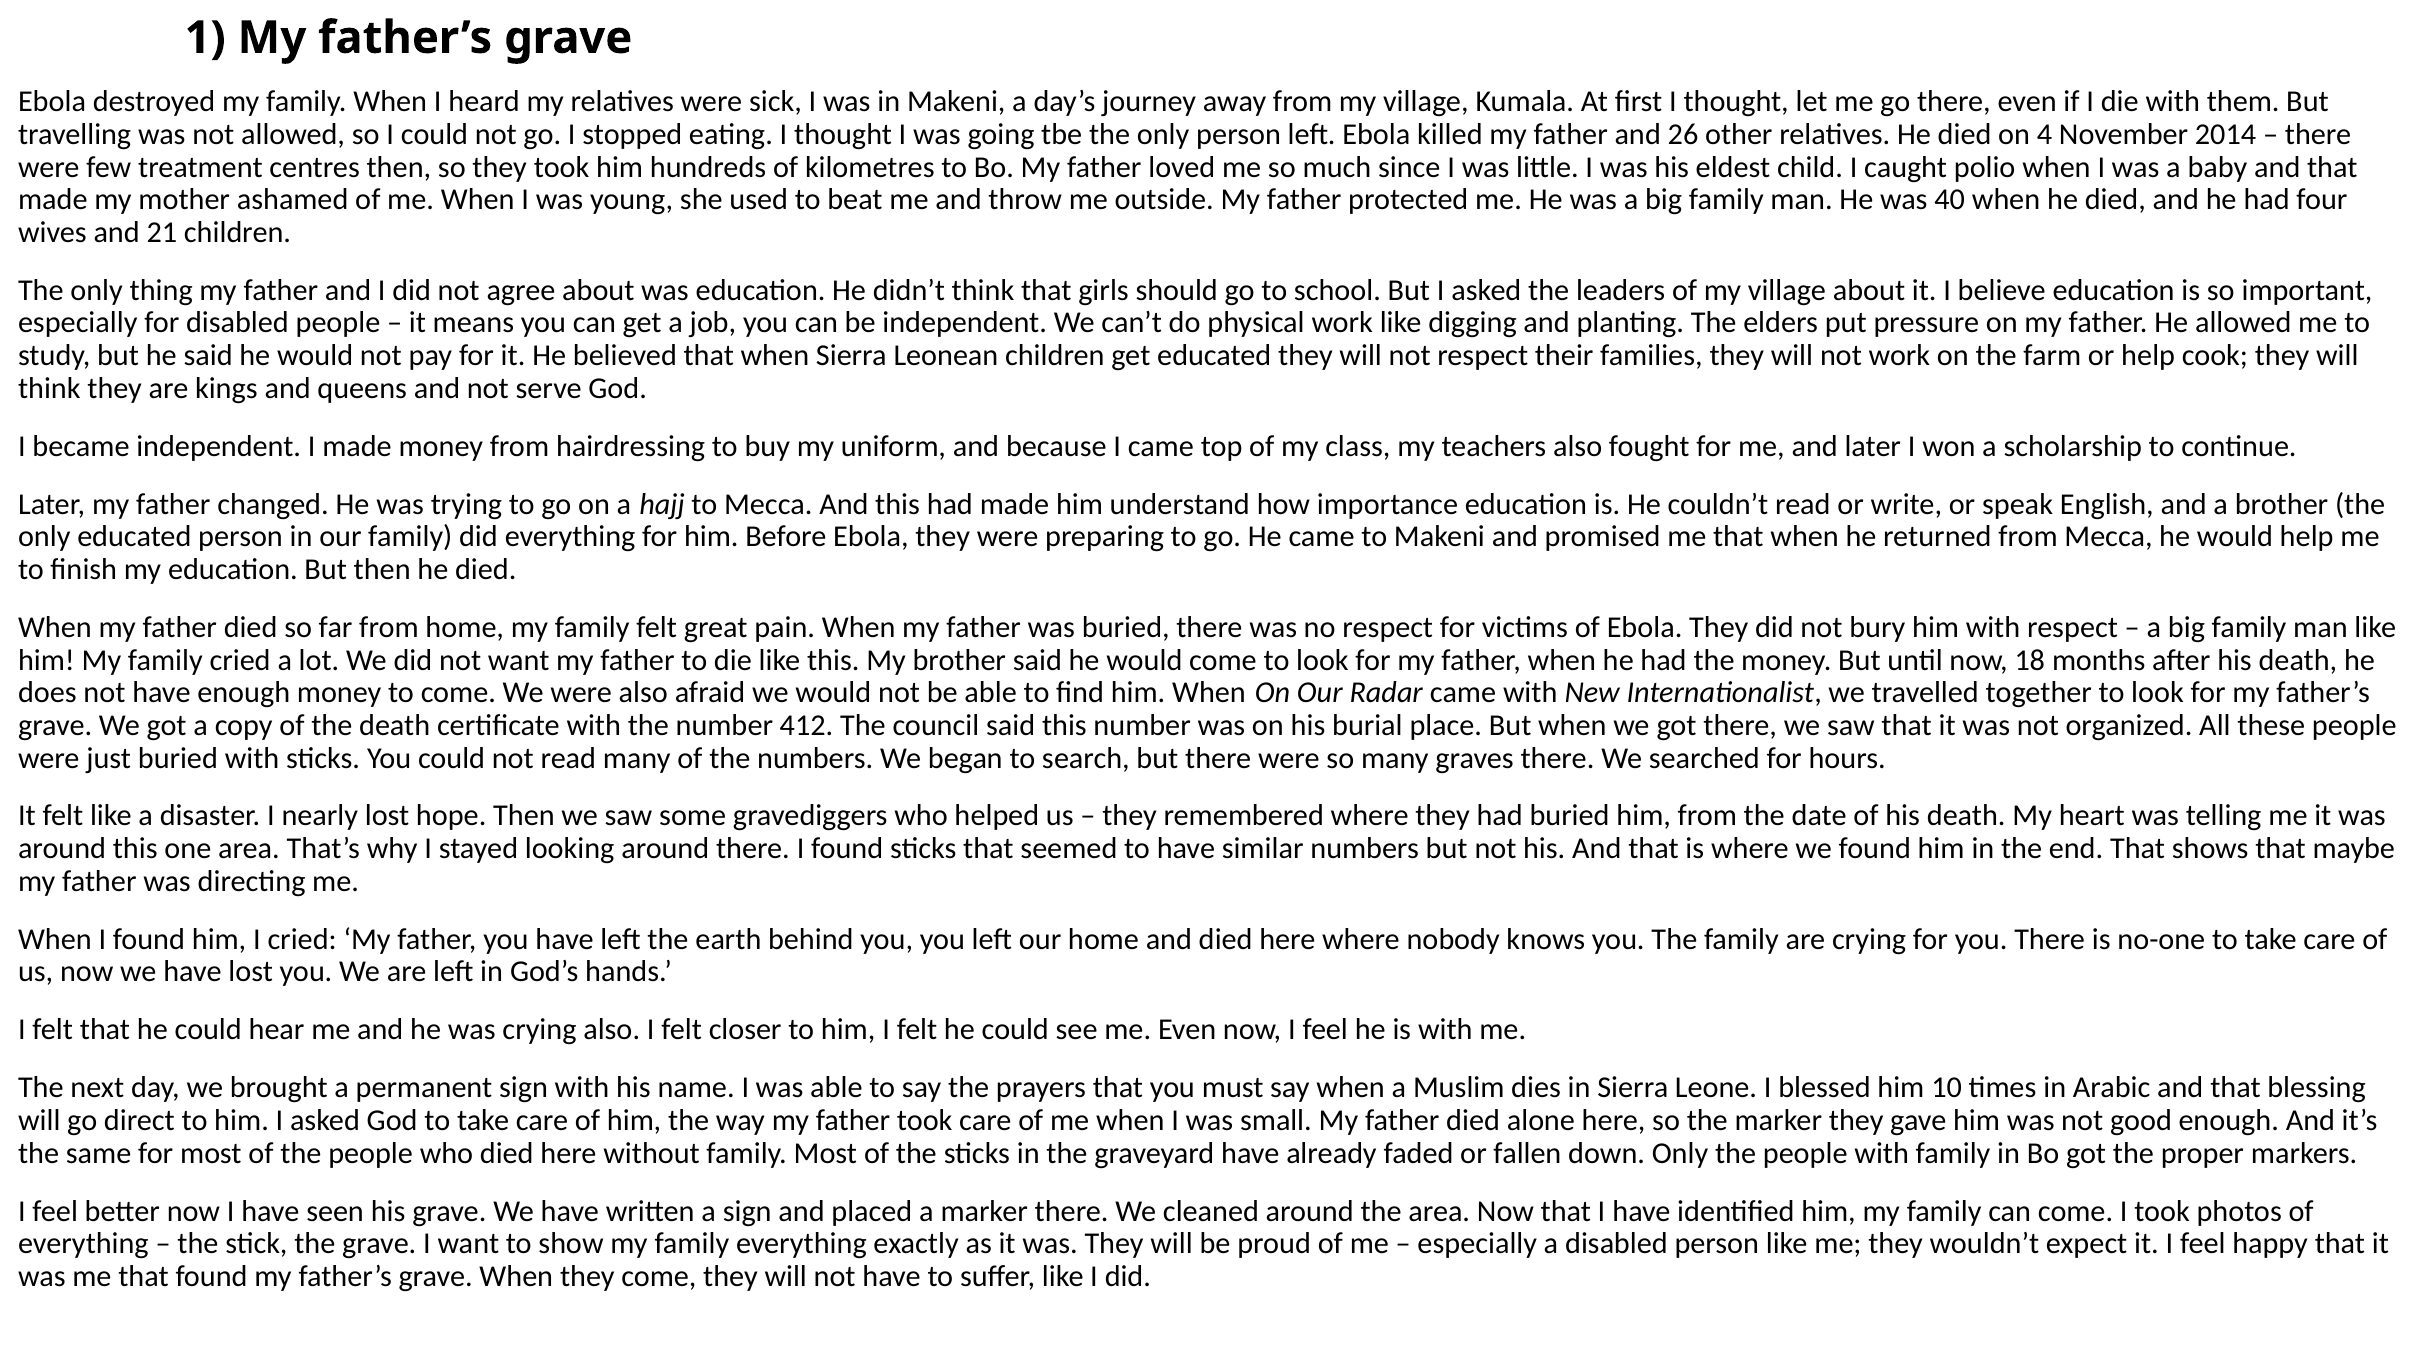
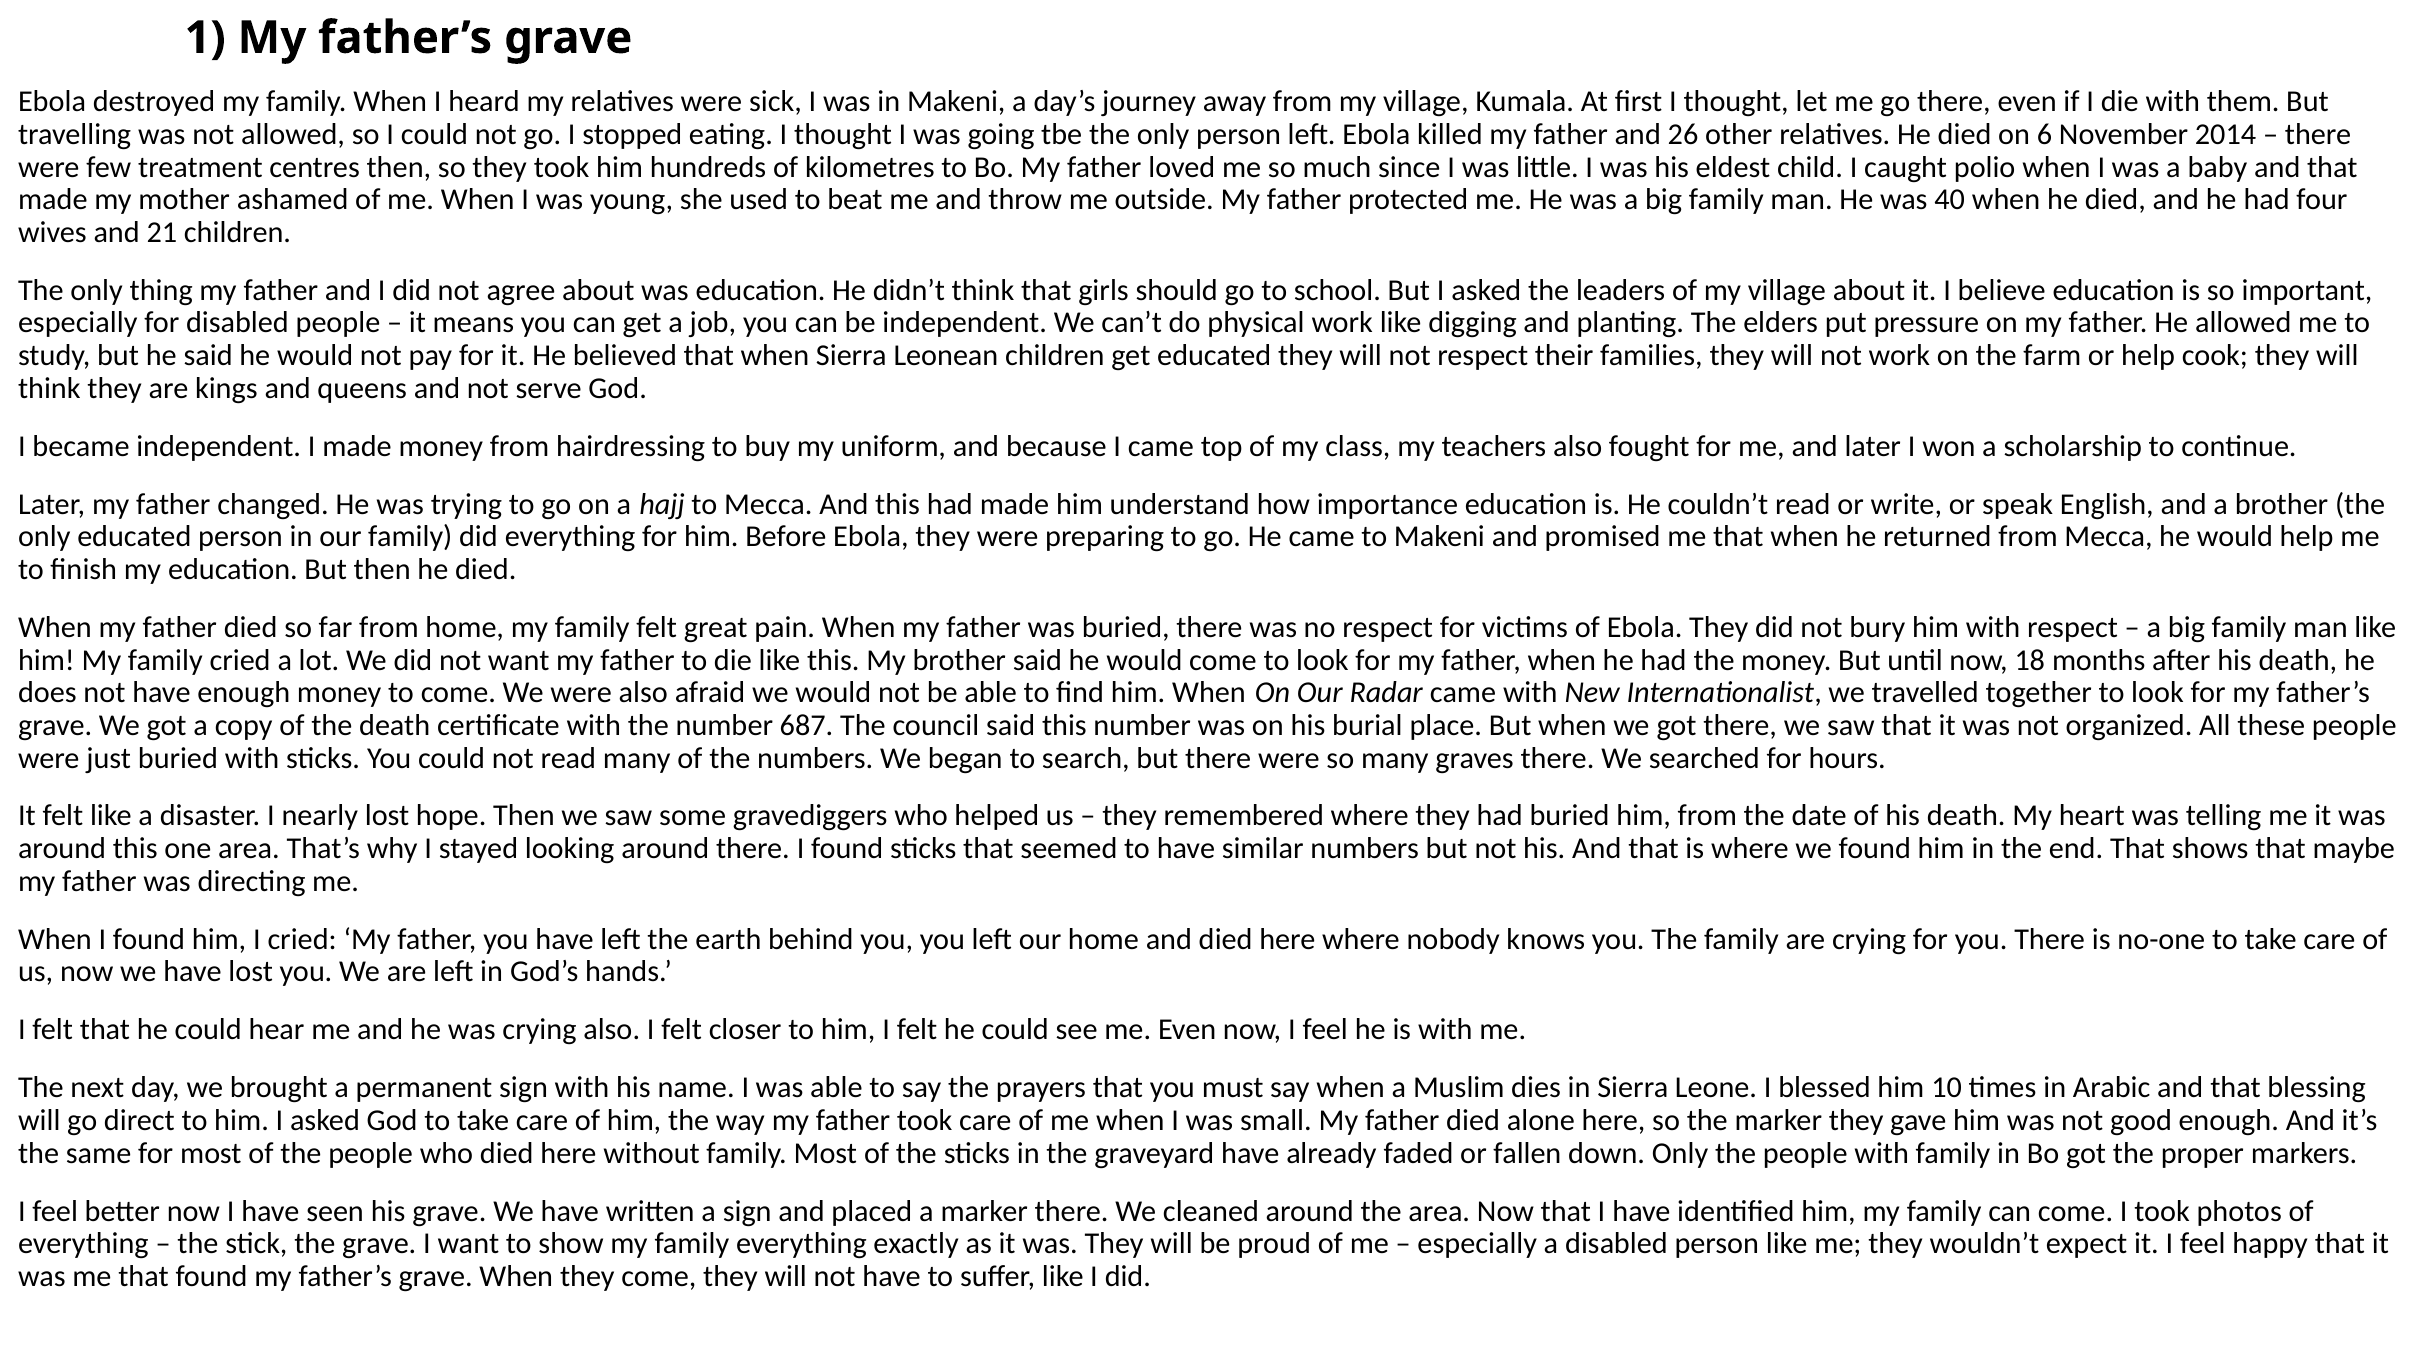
4: 4 -> 6
412: 412 -> 687
